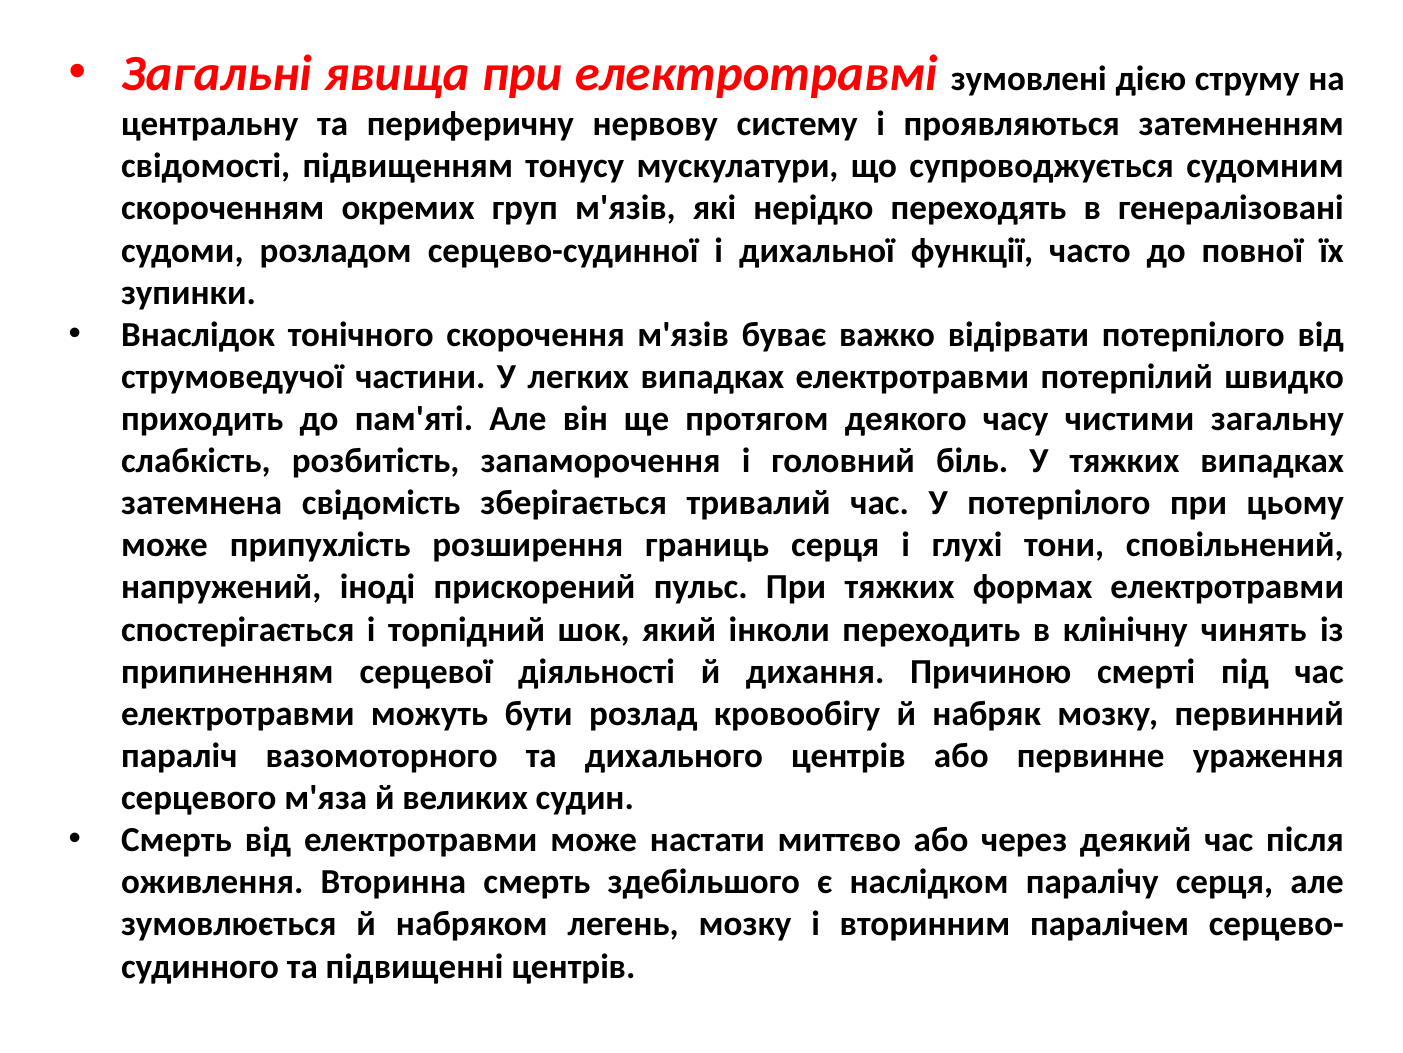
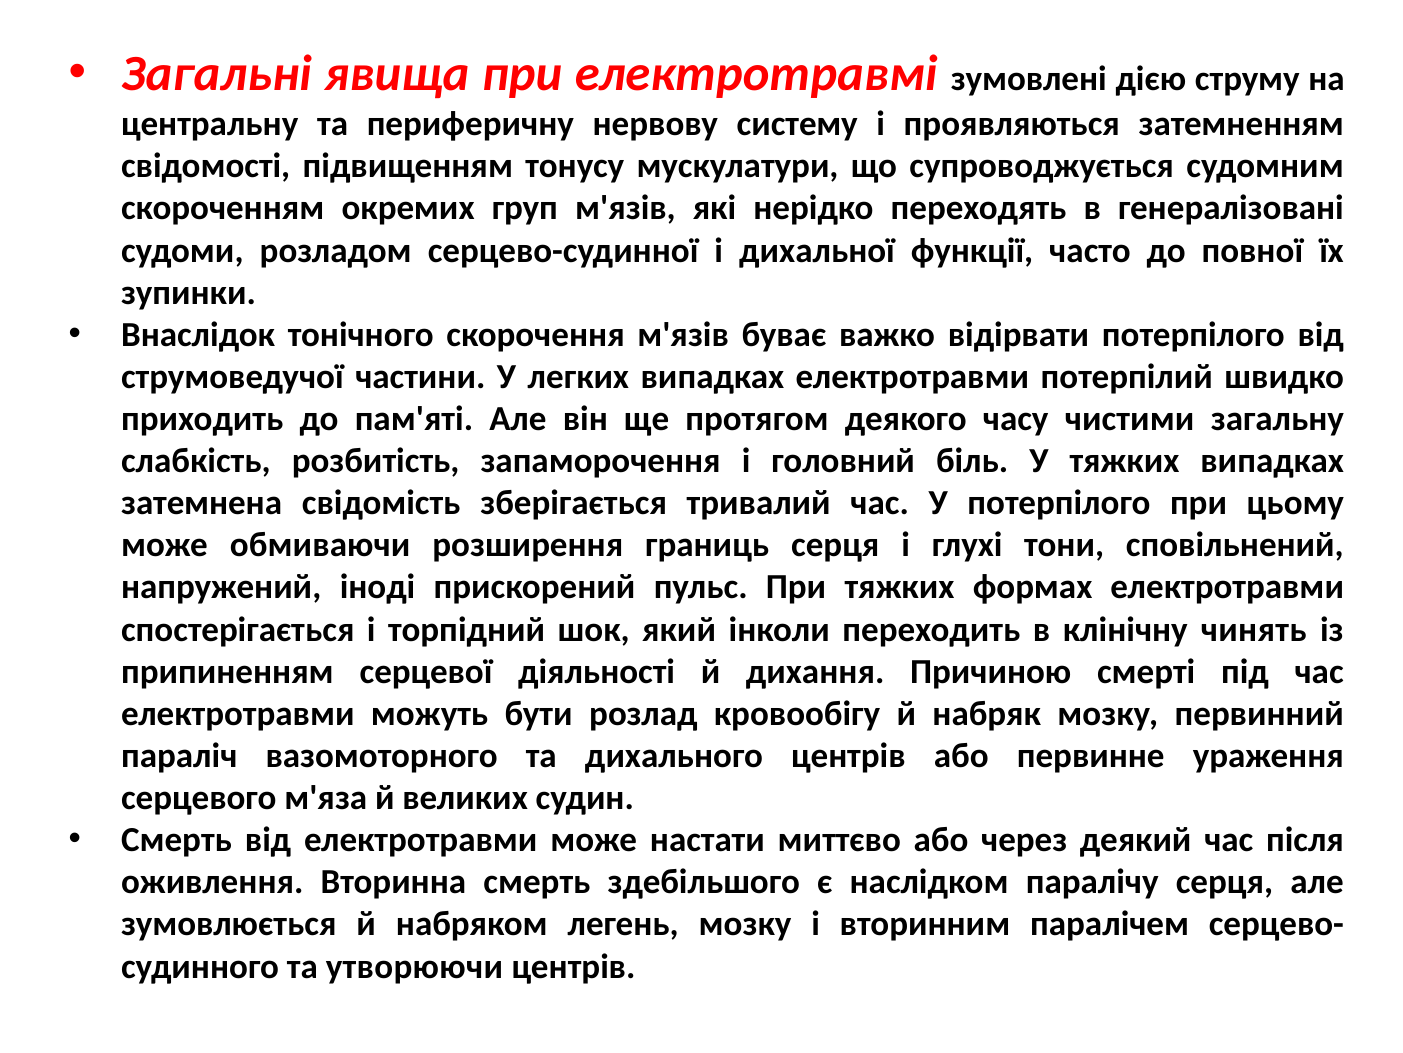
припухлість: припухлість -> обмиваючи
підвищенні: підвищенні -> утворюючи
